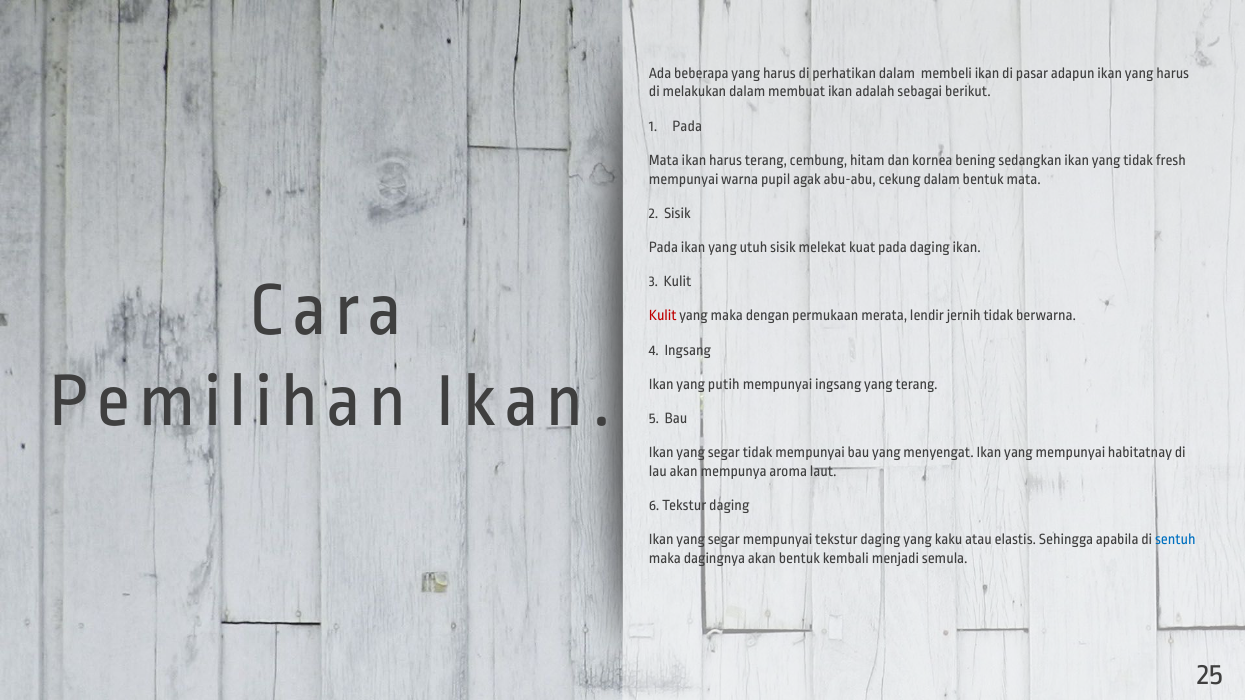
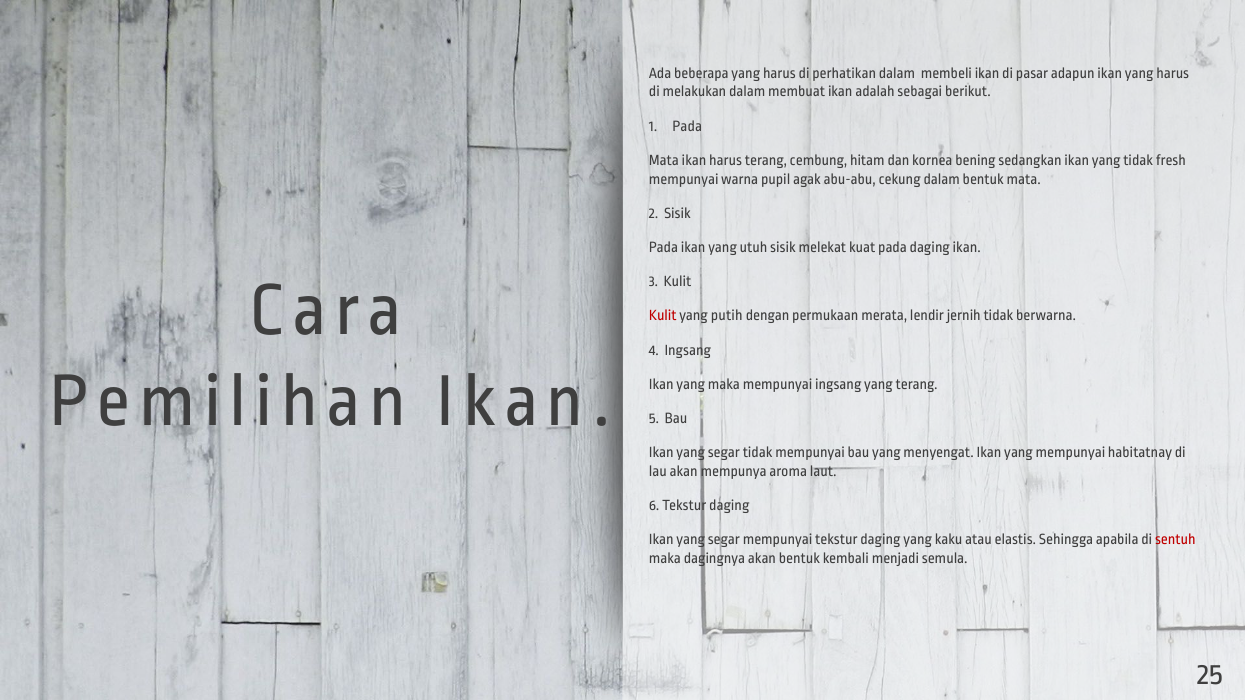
yang maka: maka -> putih
yang putih: putih -> maka
sentuh colour: blue -> red
